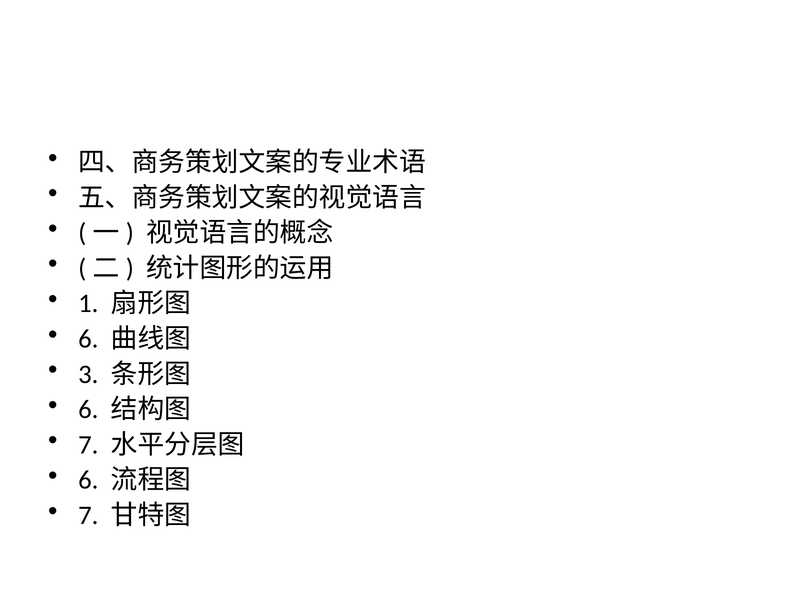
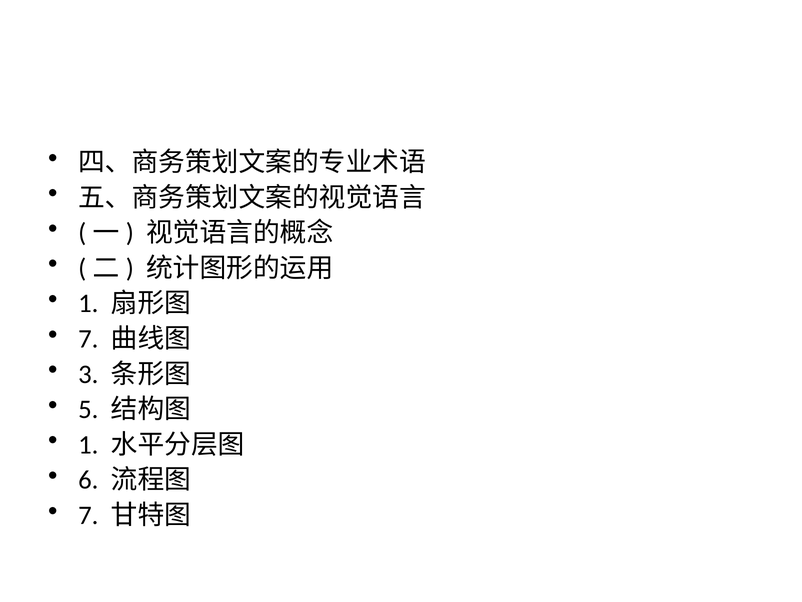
6 at (88, 339): 6 -> 7
6 at (88, 409): 6 -> 5
7 at (88, 444): 7 -> 1
